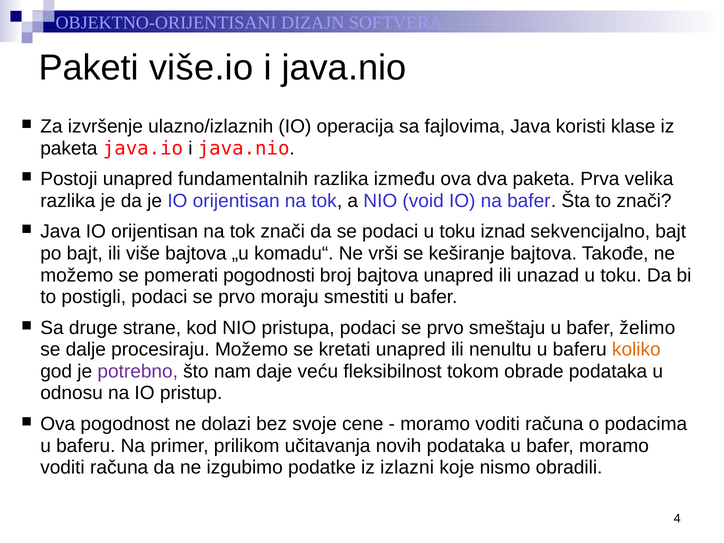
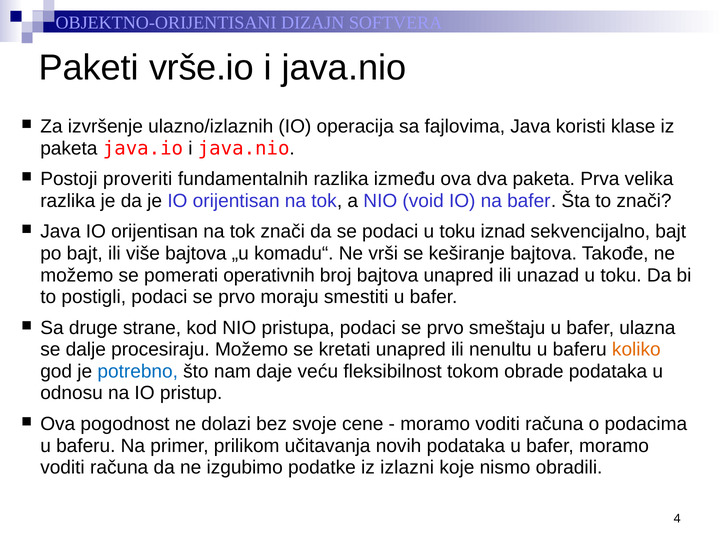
više.io: više.io -> vrše.io
Postoji unapred: unapred -> proveriti
pogodnosti: pogodnosti -> operativnih
želimo: želimo -> ulazna
potrebno colour: purple -> blue
